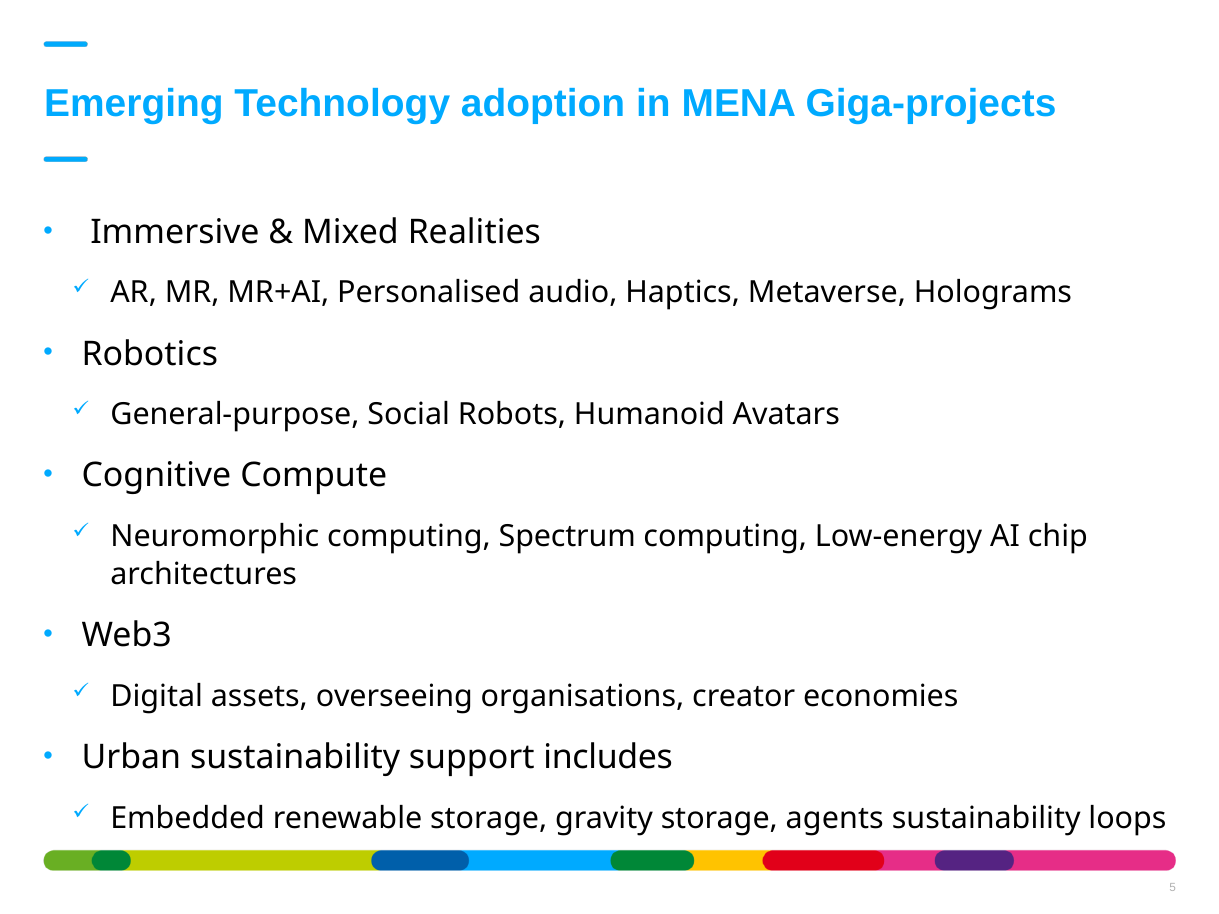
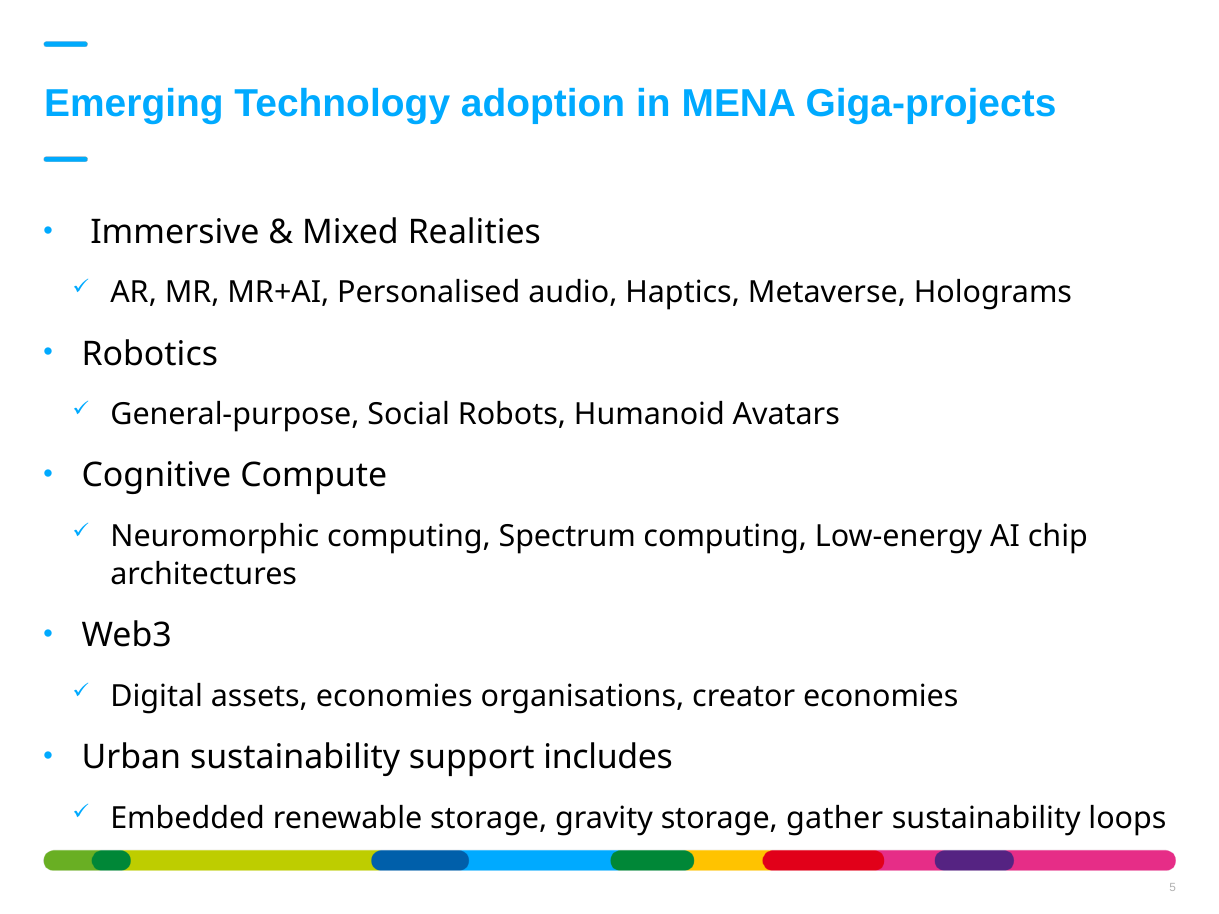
assets overseeing: overseeing -> economies
agents: agents -> gather
